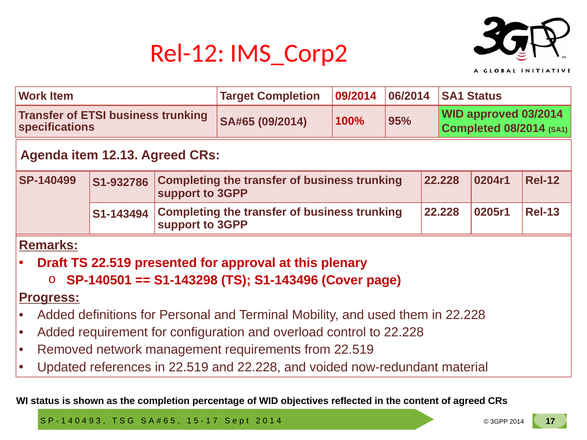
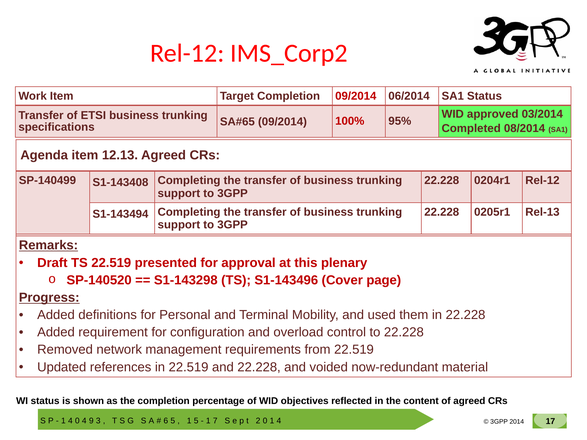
S1-932786: S1-932786 -> S1-143408
SP-140501: SP-140501 -> SP-140520
